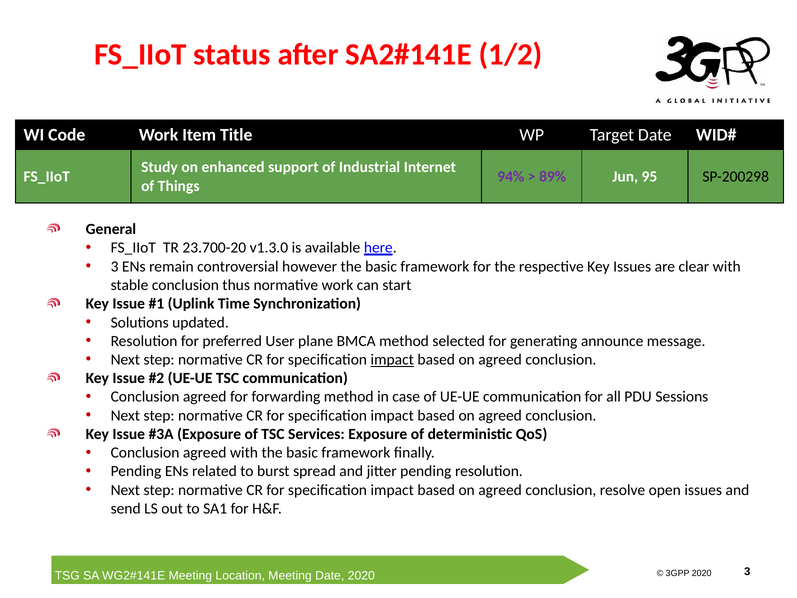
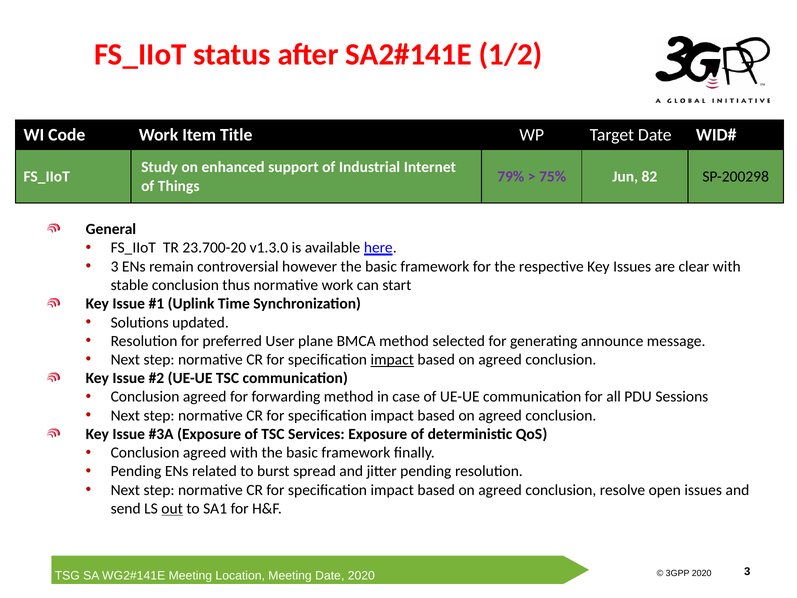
94%: 94% -> 79%
89%: 89% -> 75%
95: 95 -> 82
out underline: none -> present
